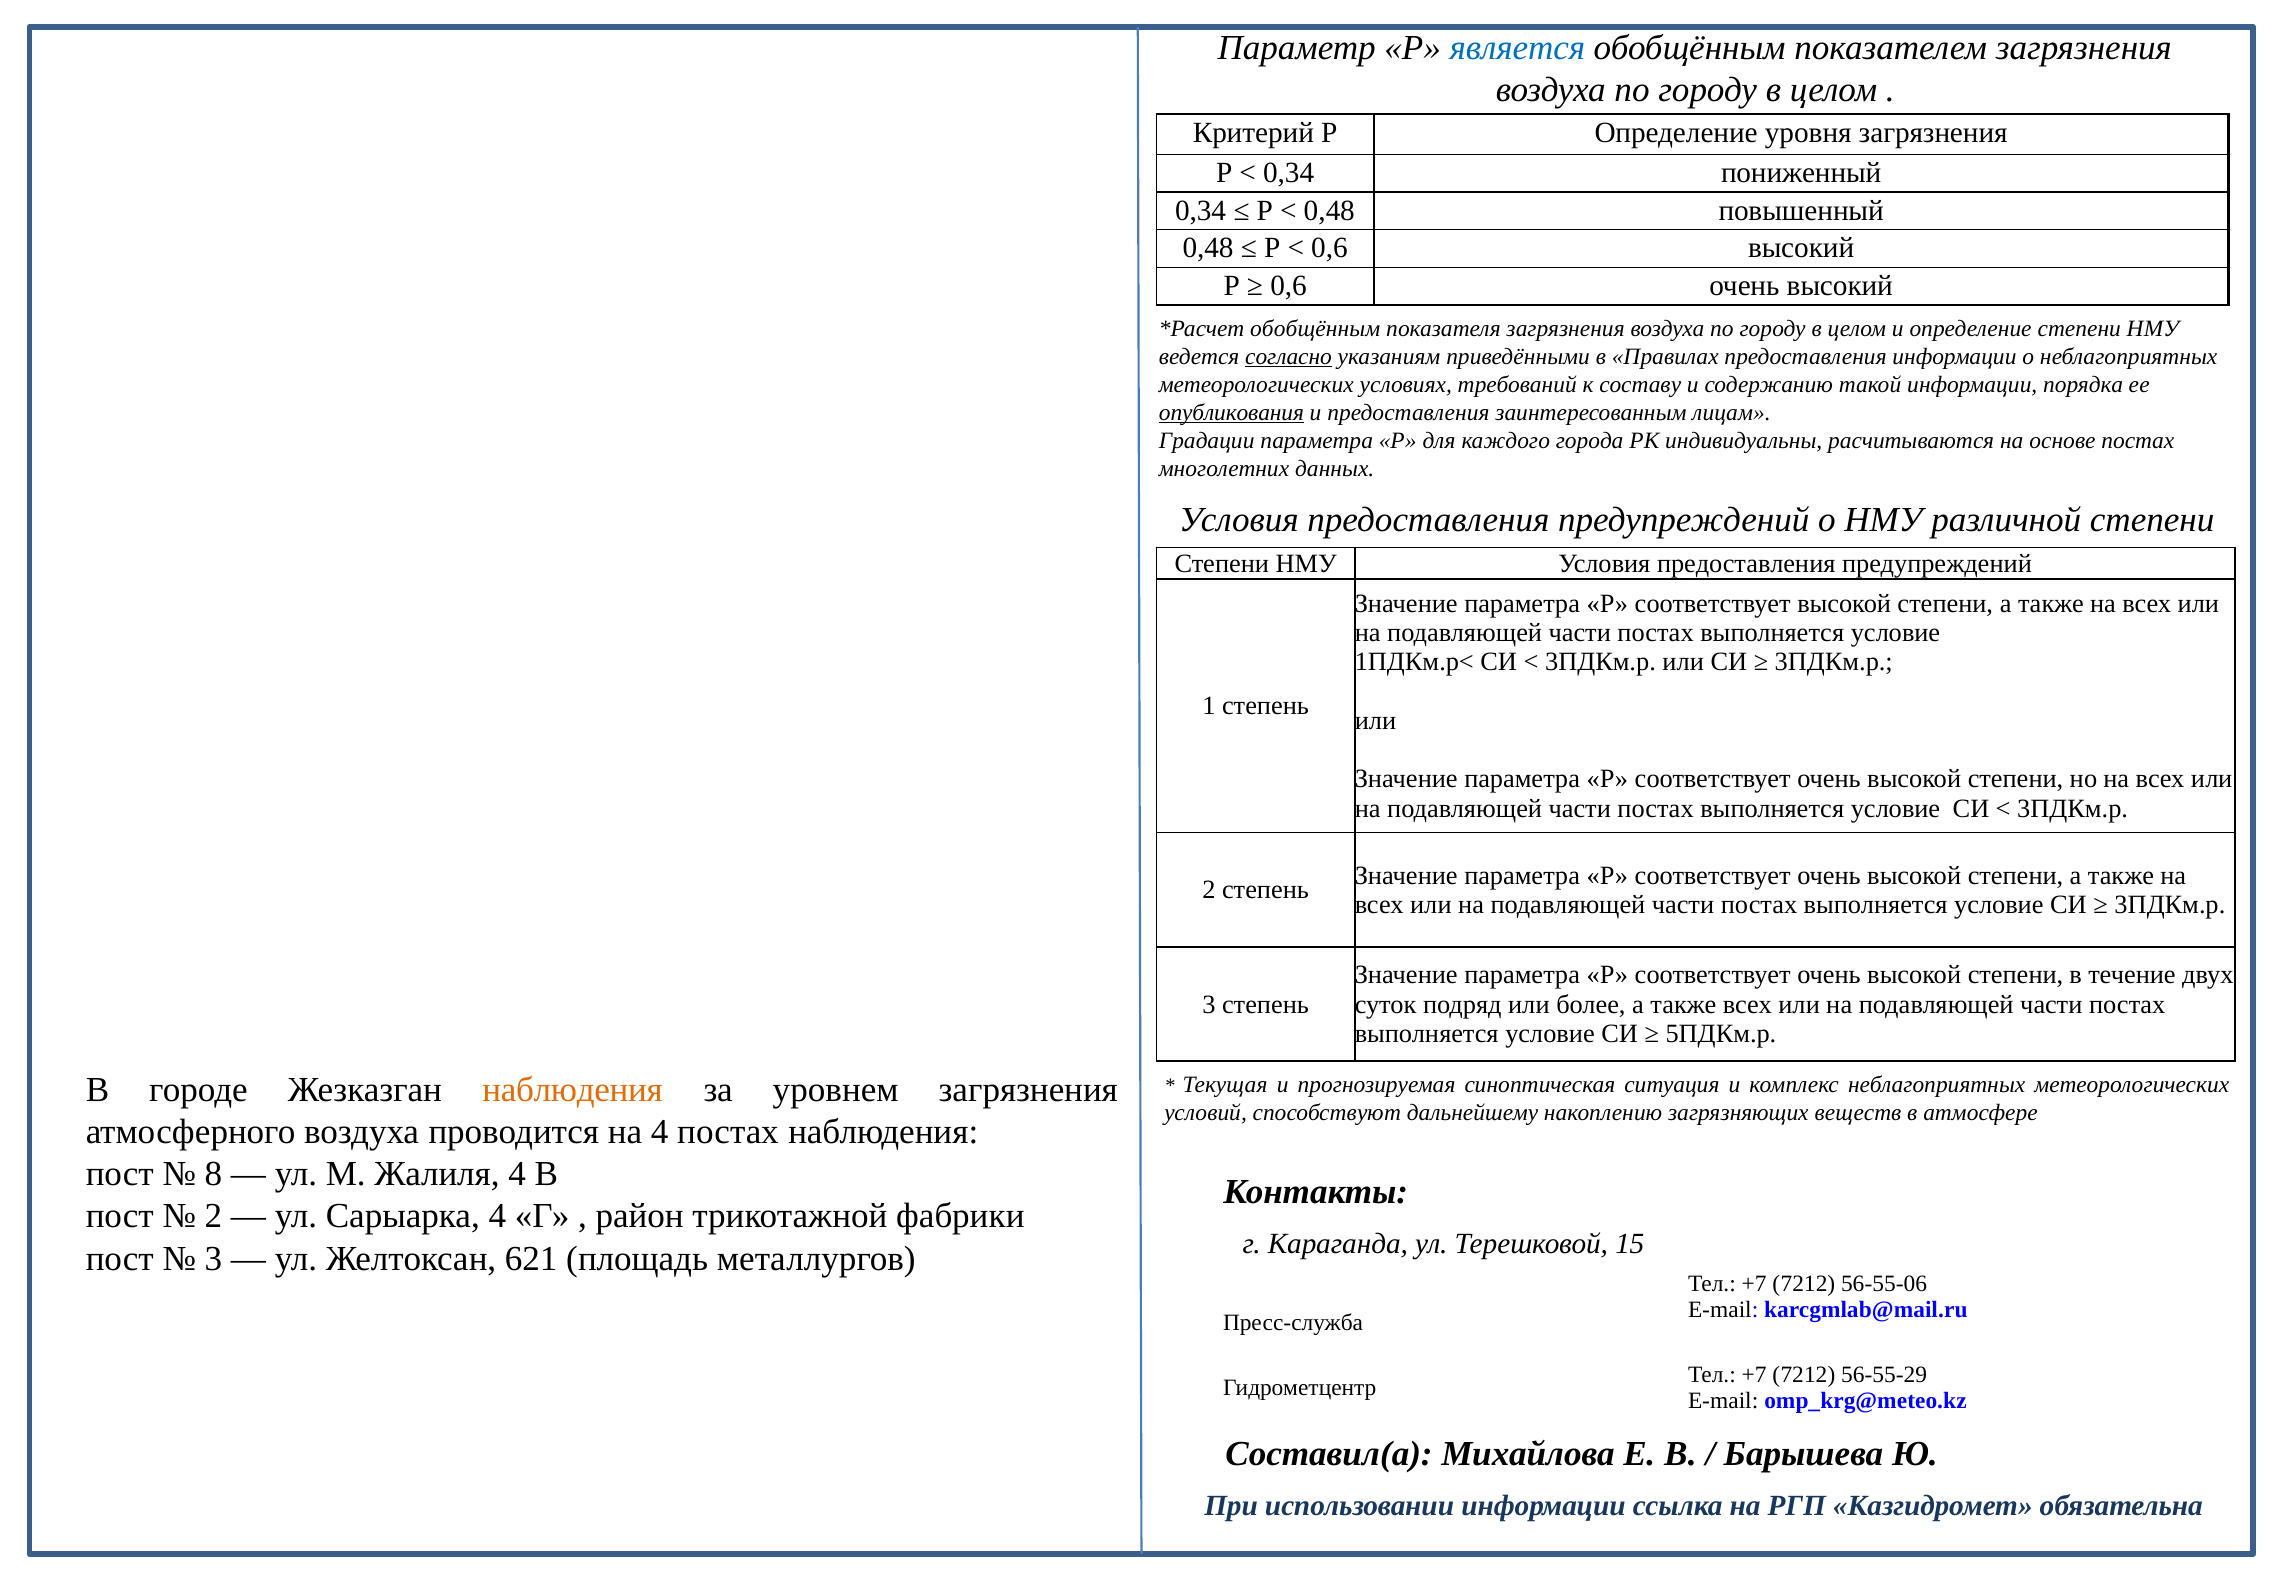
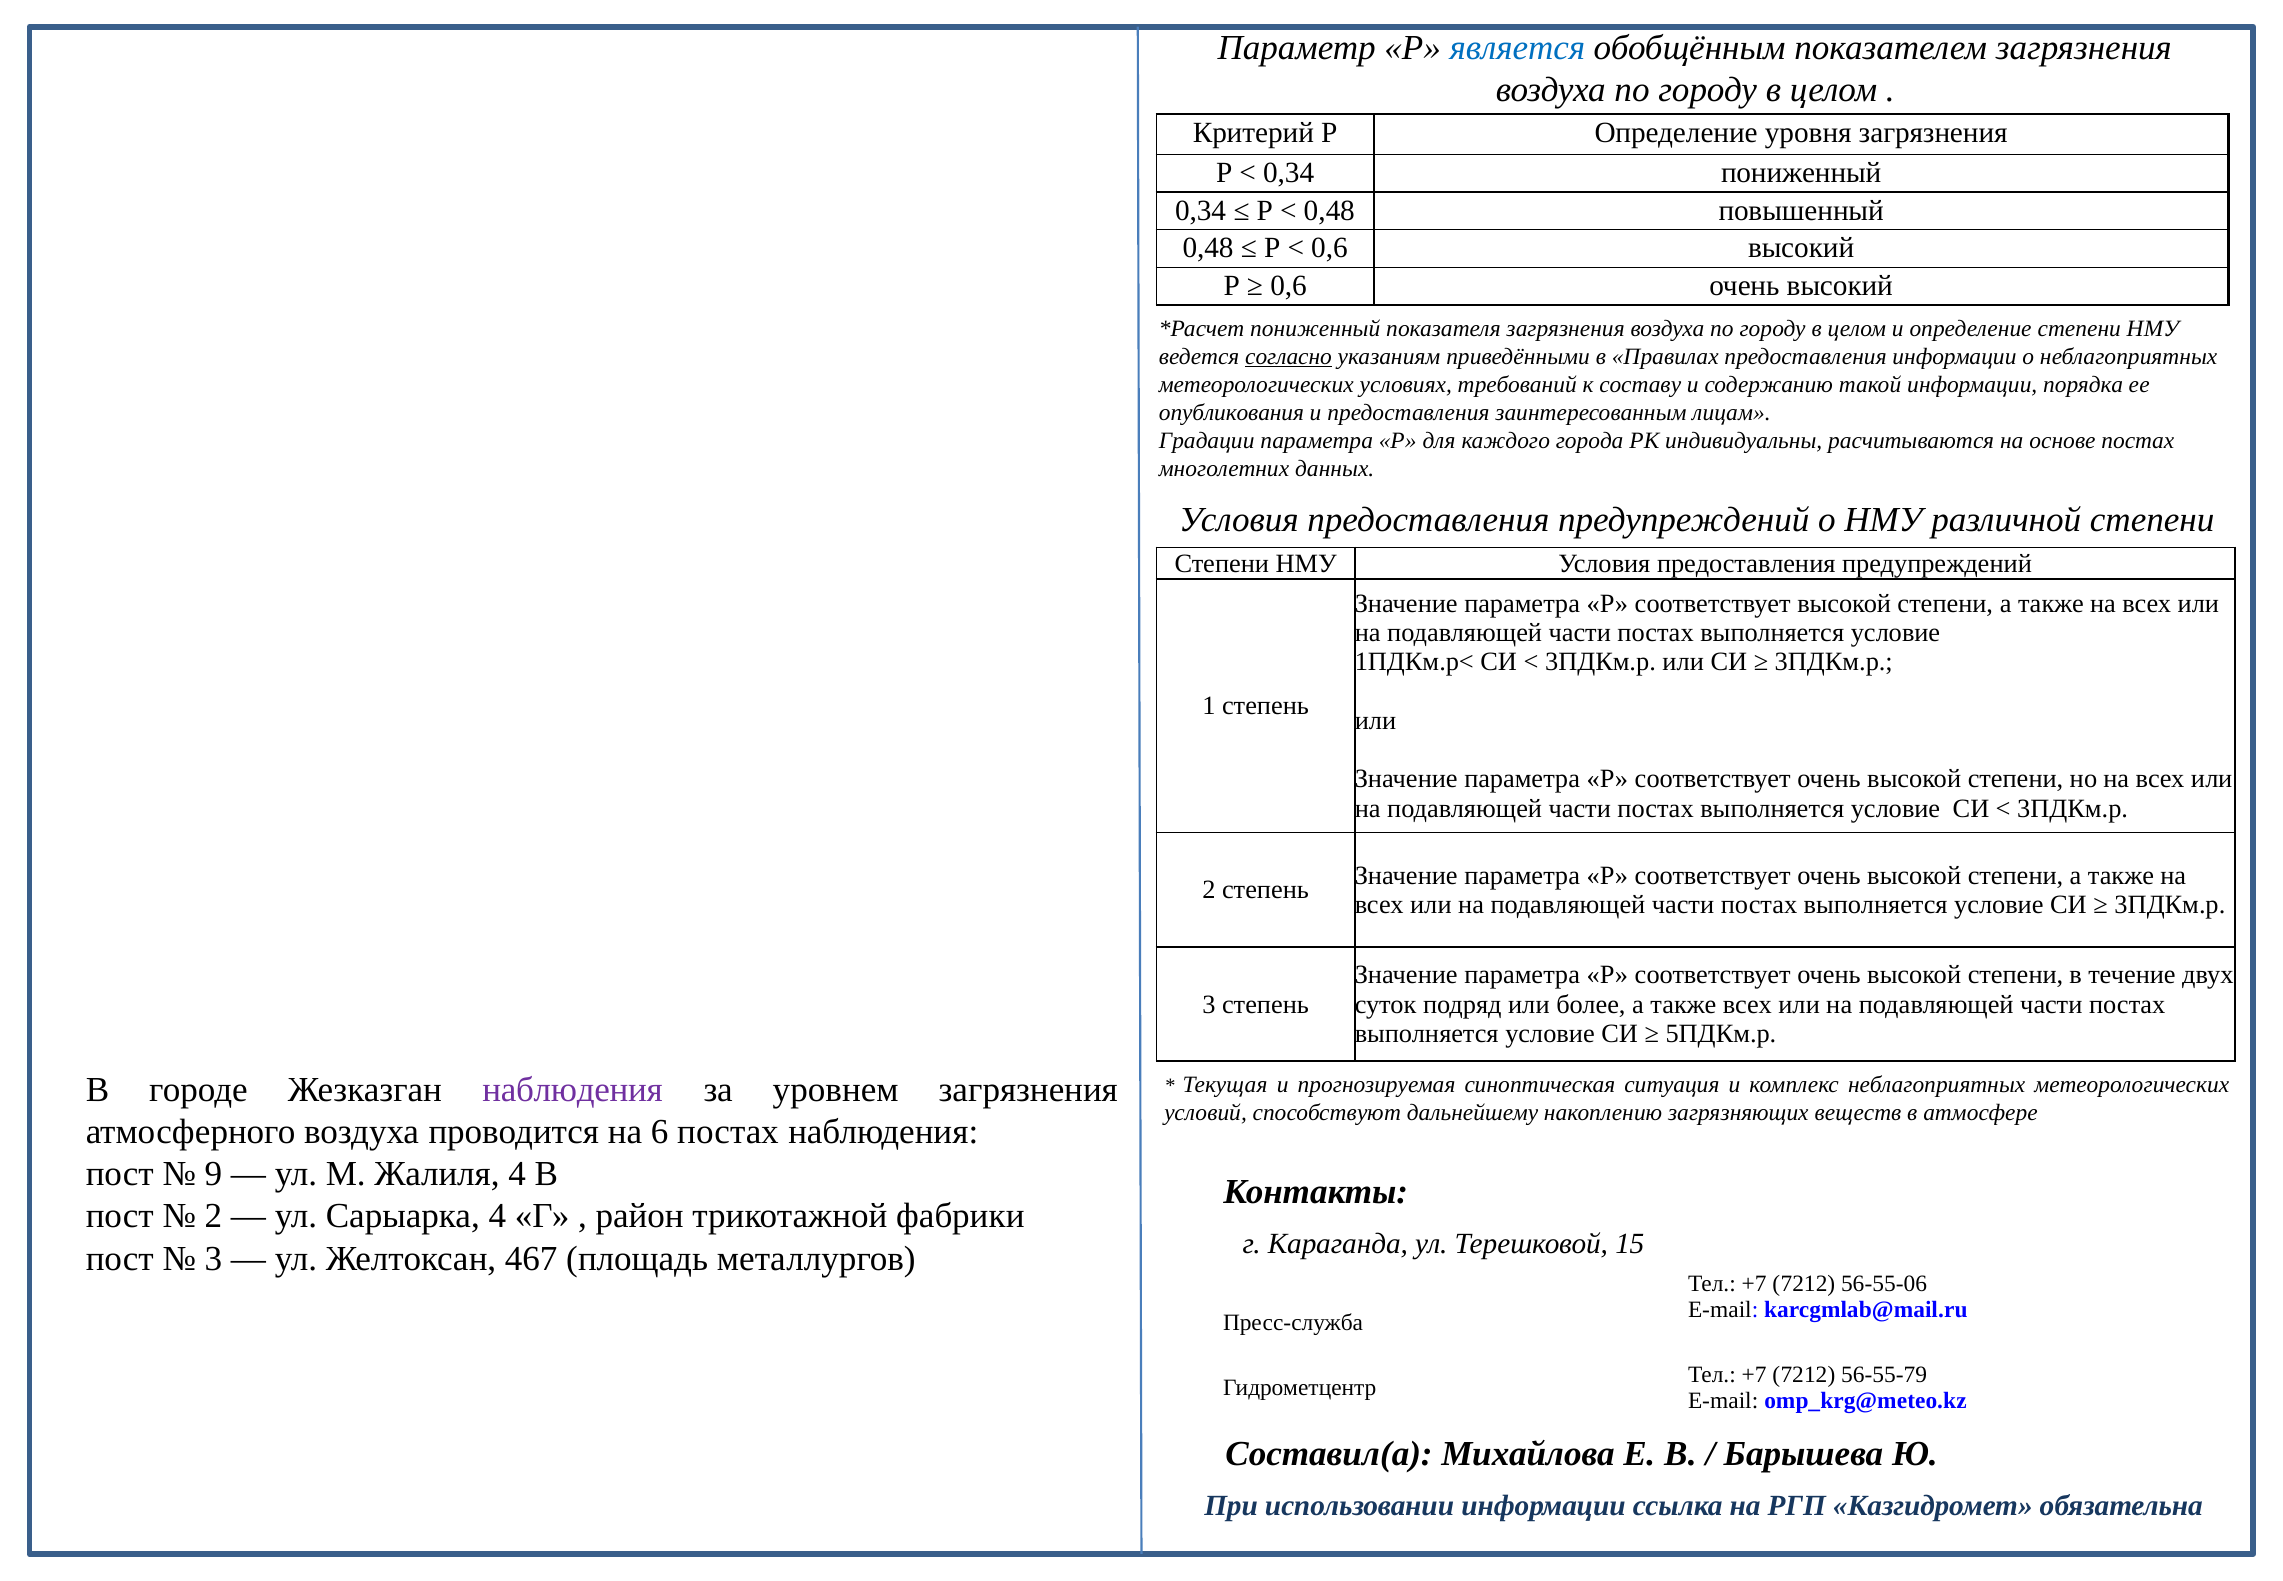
обобщённым at (1315, 328): обобщённым -> пониженный
опубликования underline: present -> none
наблюдения at (572, 1090) colour: orange -> purple
на 4: 4 -> 6
8: 8 -> 9
621: 621 -> 467
56-55-29: 56-55-29 -> 56-55-79
